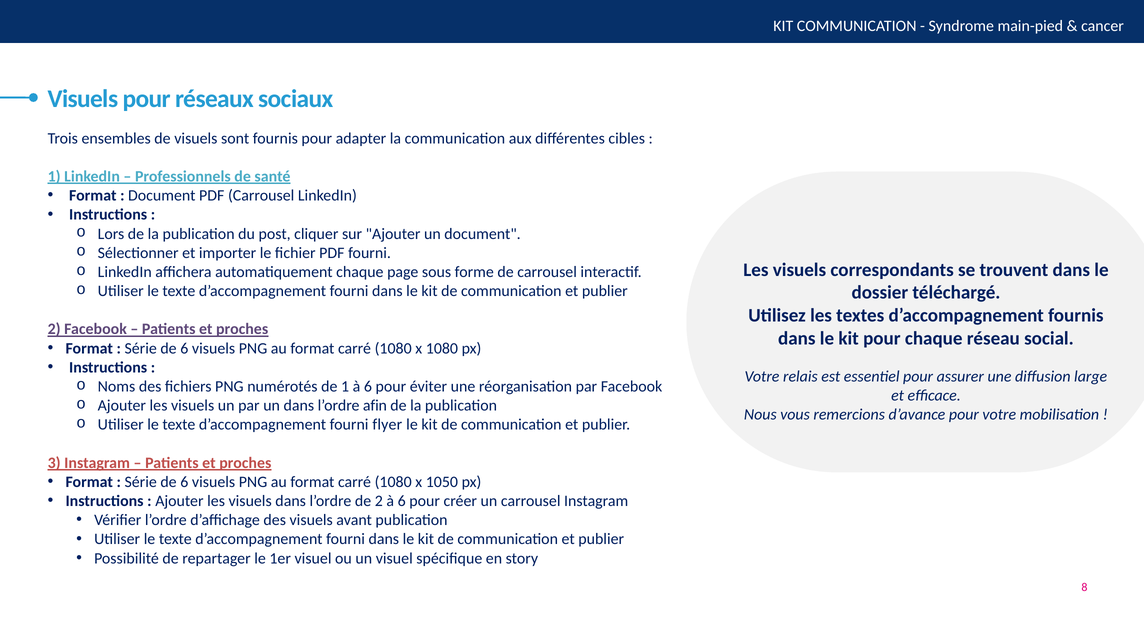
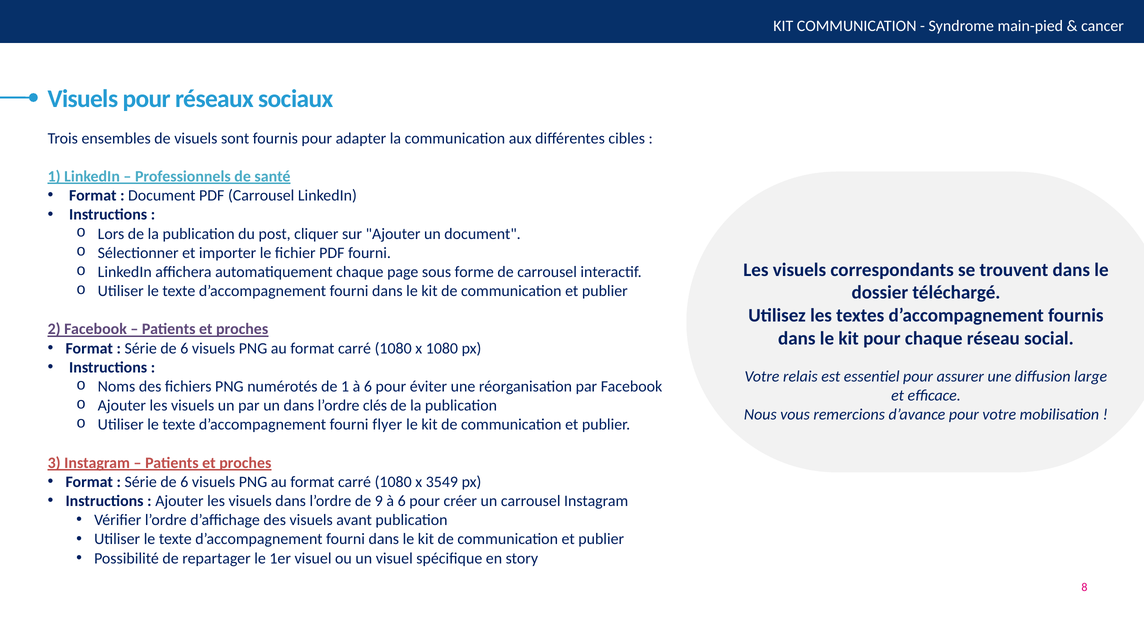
afin: afin -> clés
1050: 1050 -> 3549
de 2: 2 -> 9
